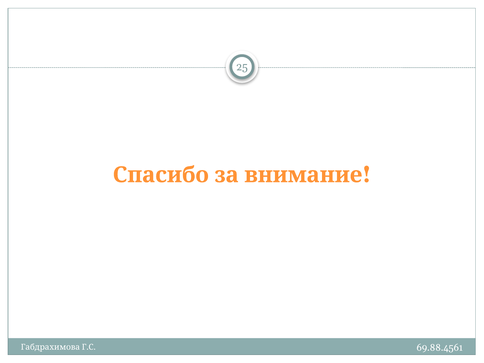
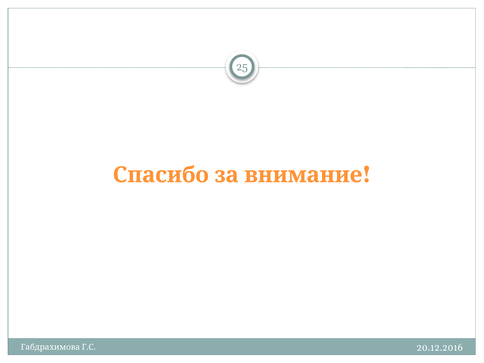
69.88.4561: 69.88.4561 -> 20.12.2016
